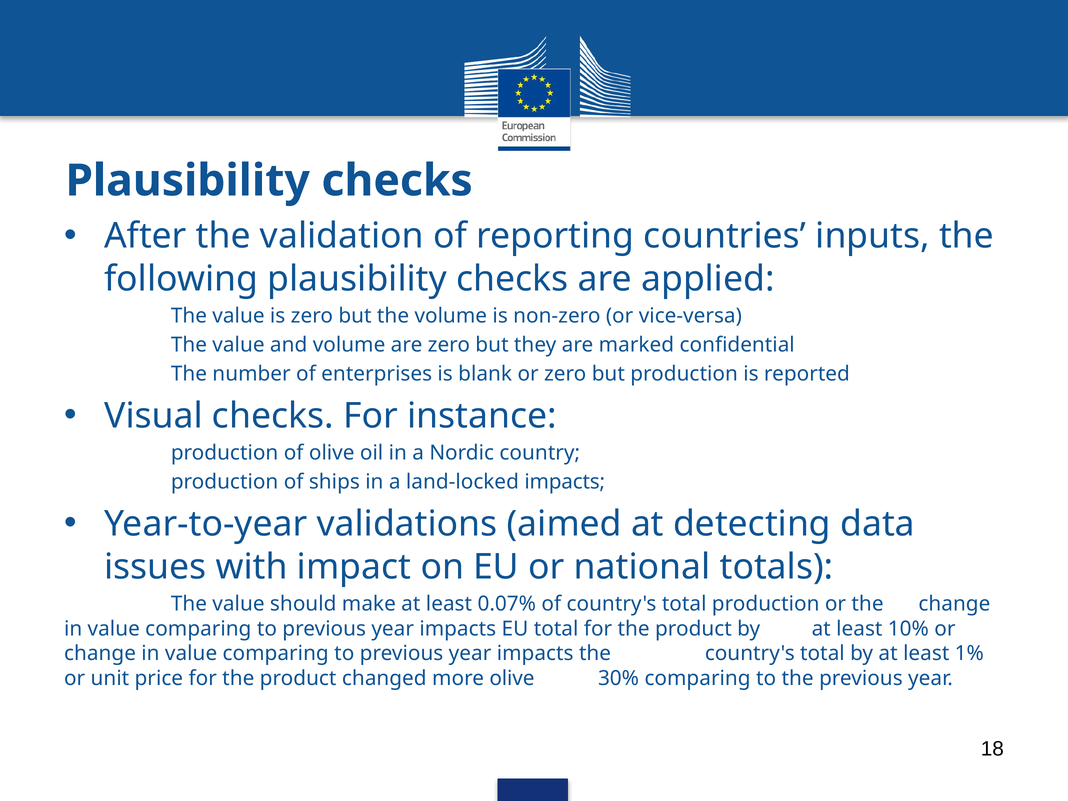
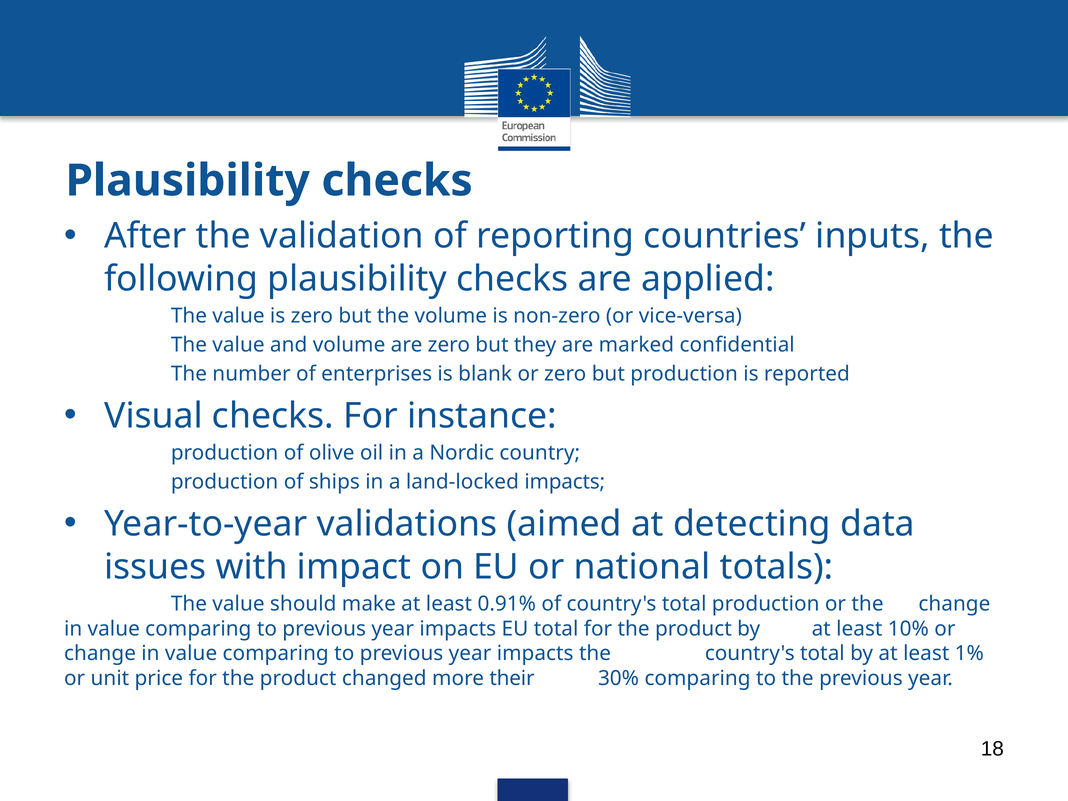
0.07%: 0.07% -> 0.91%
more olive: olive -> their
